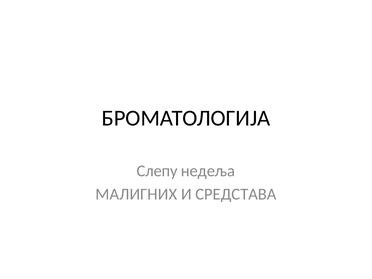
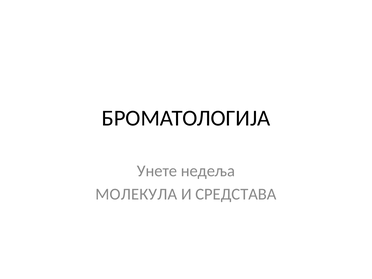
Слепу: Слепу -> Унете
МАЛИГНИХ: МАЛИГНИХ -> МОЛЕКУЛА
